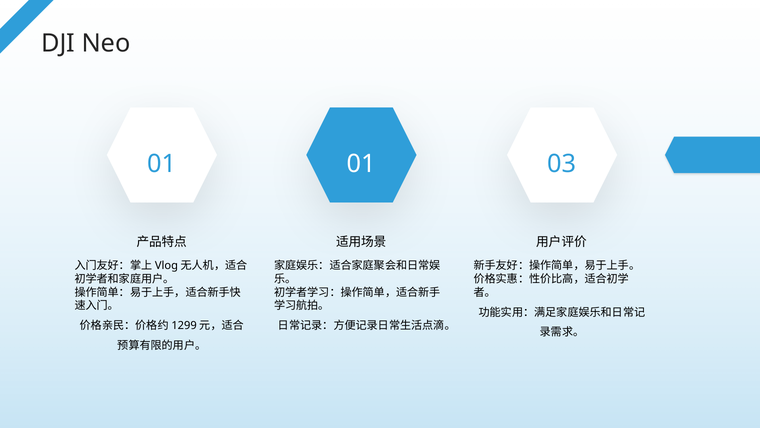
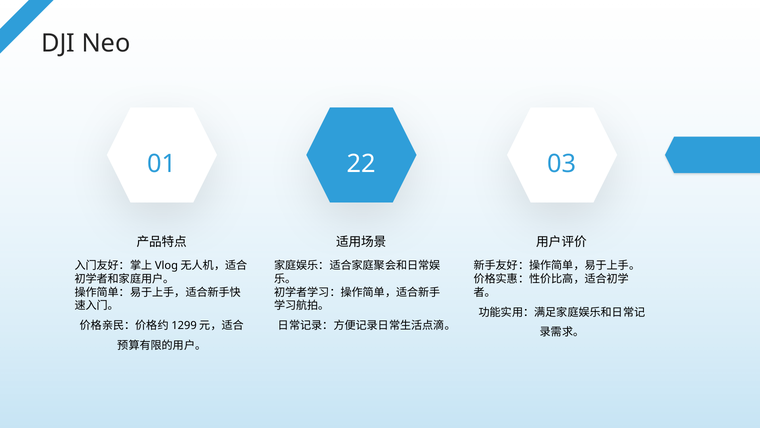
01 01: 01 -> 22
